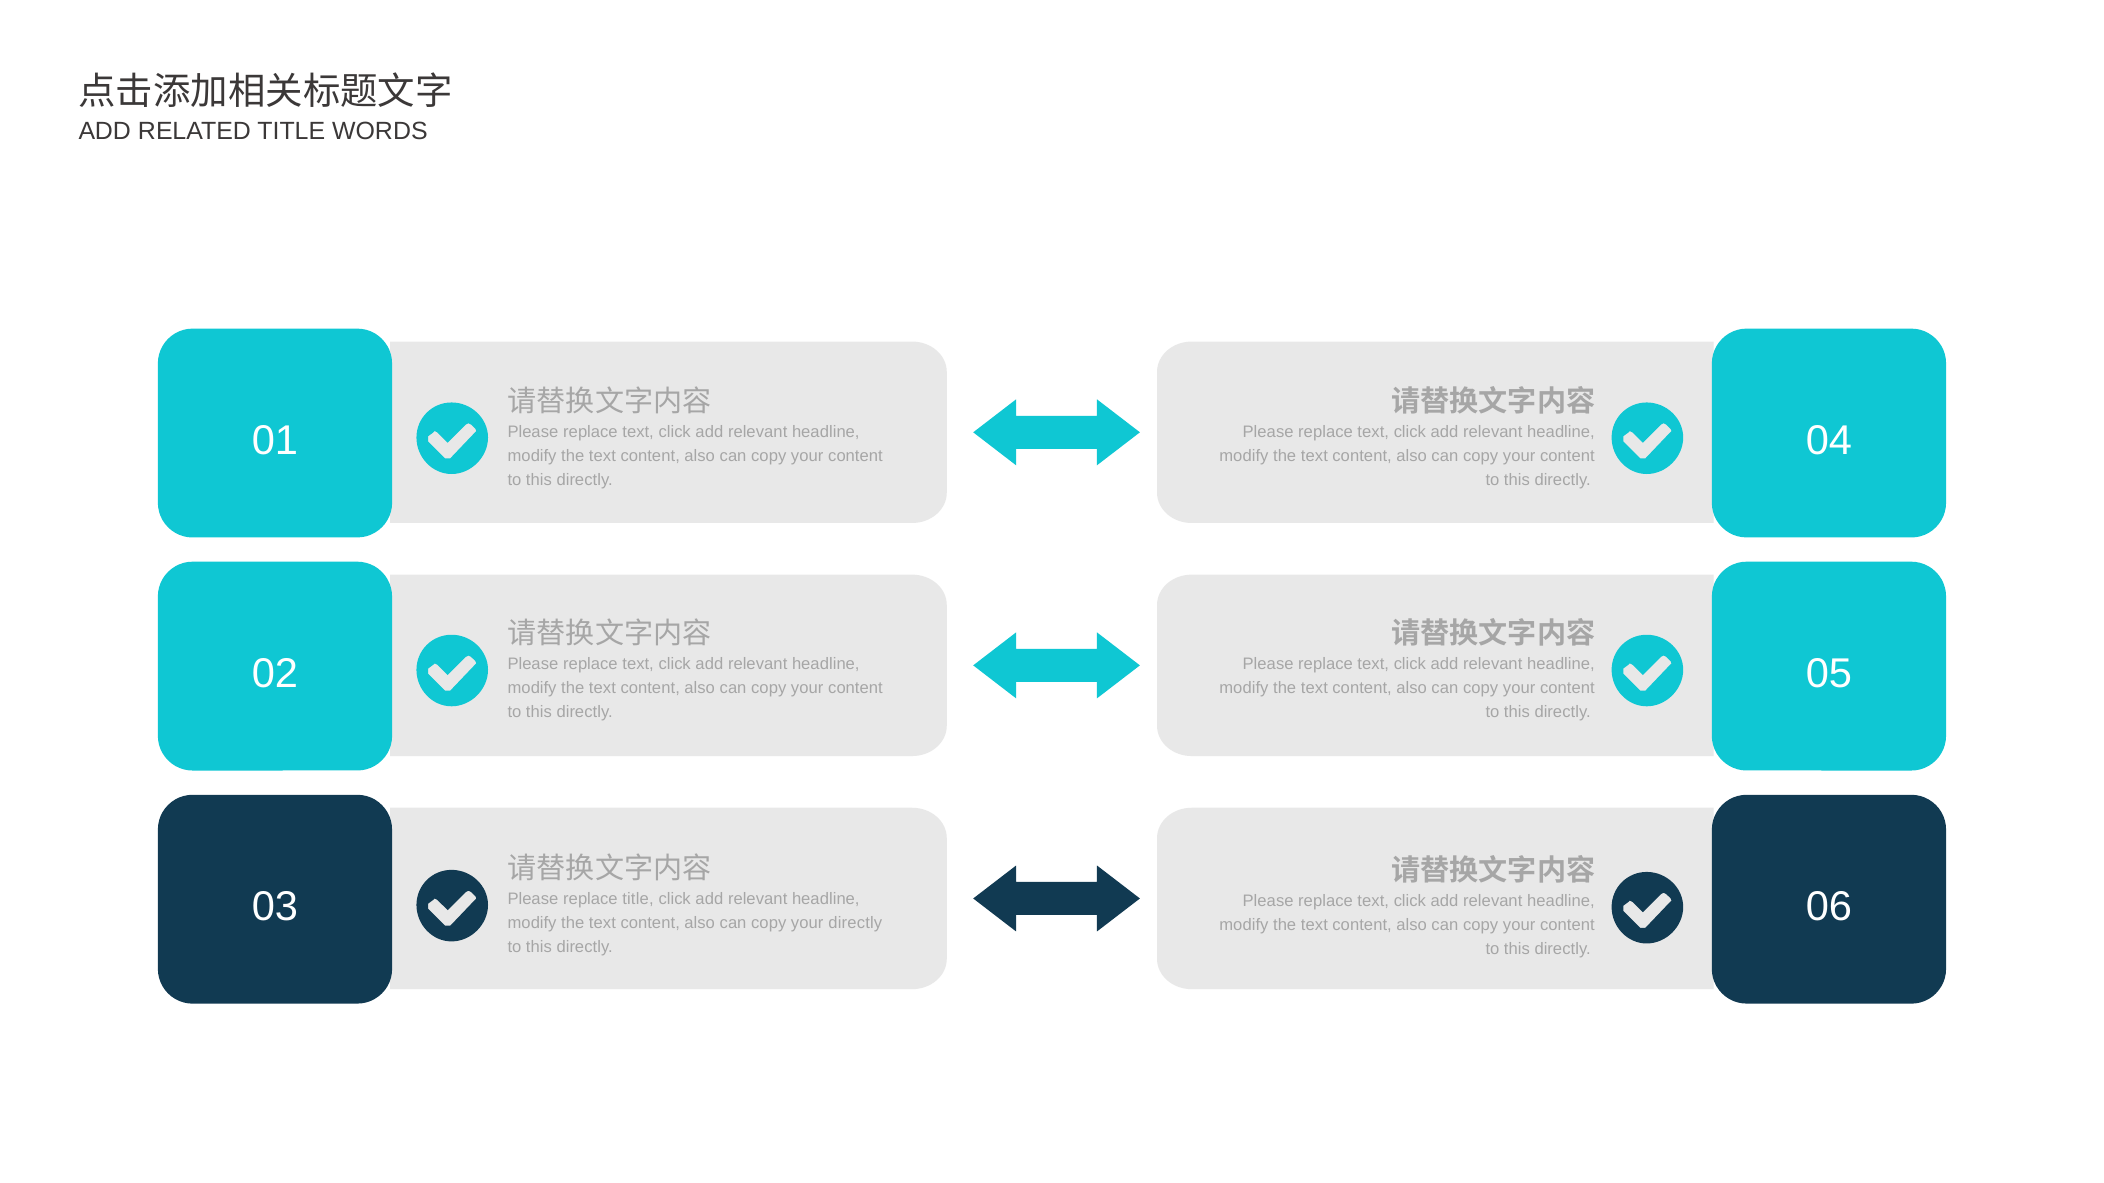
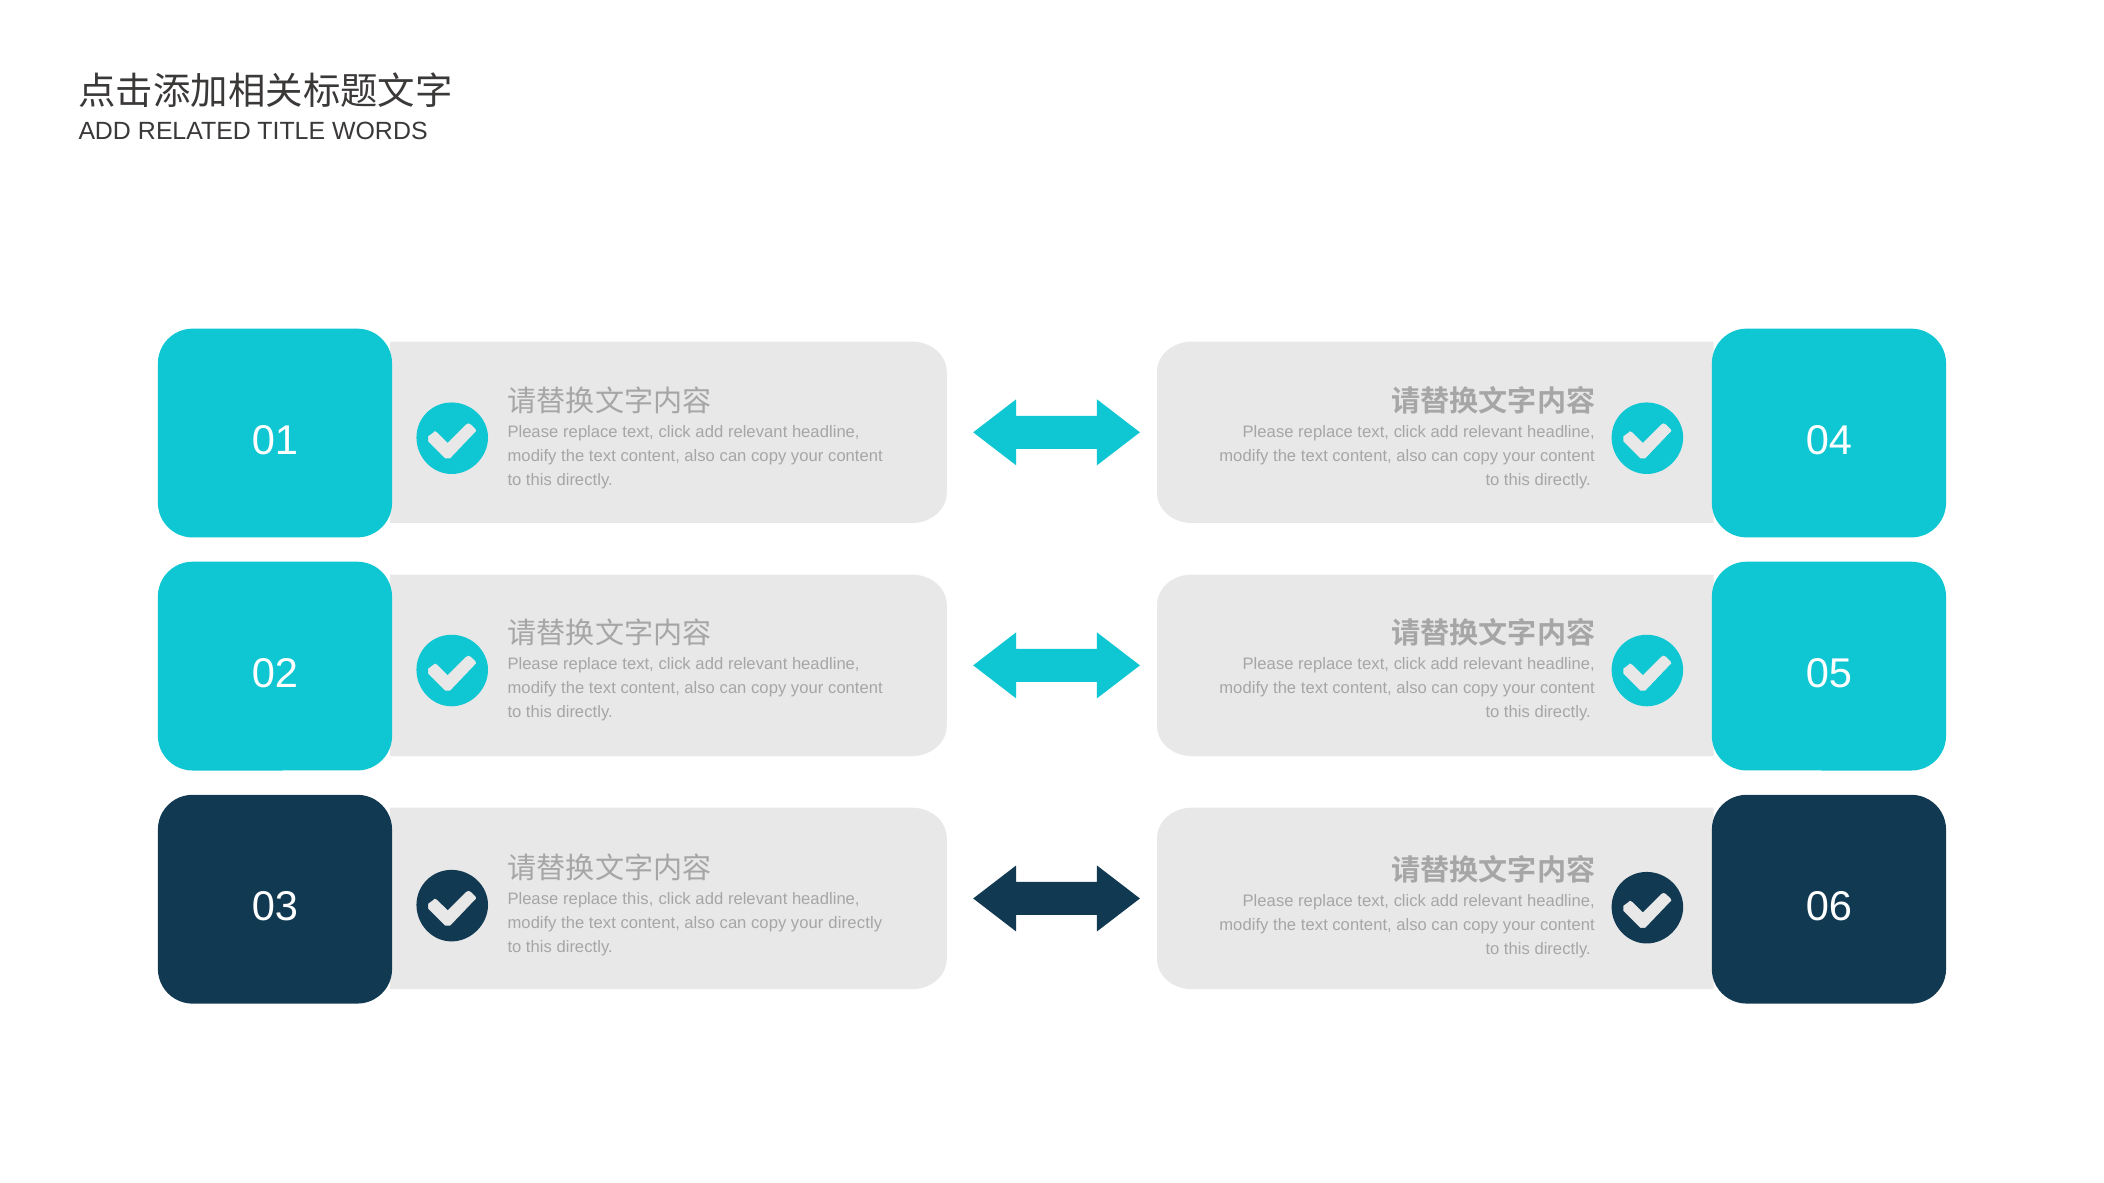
replace title: title -> this
